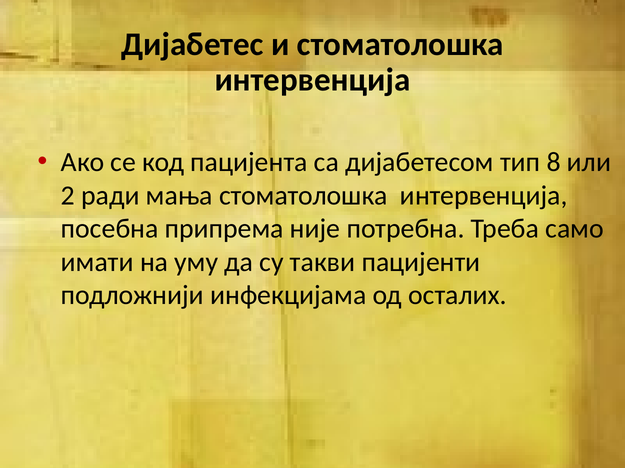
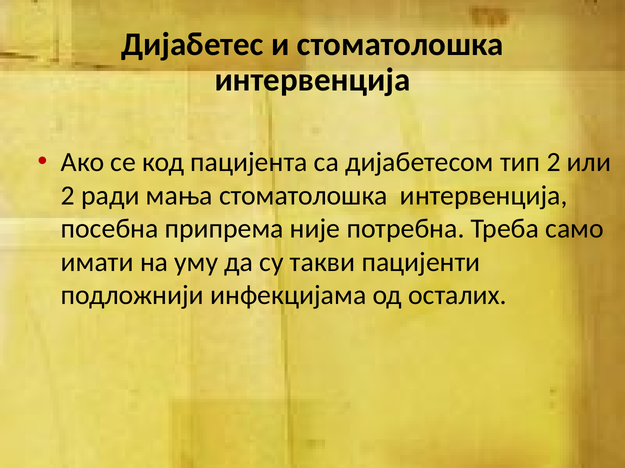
тип 8: 8 -> 2
